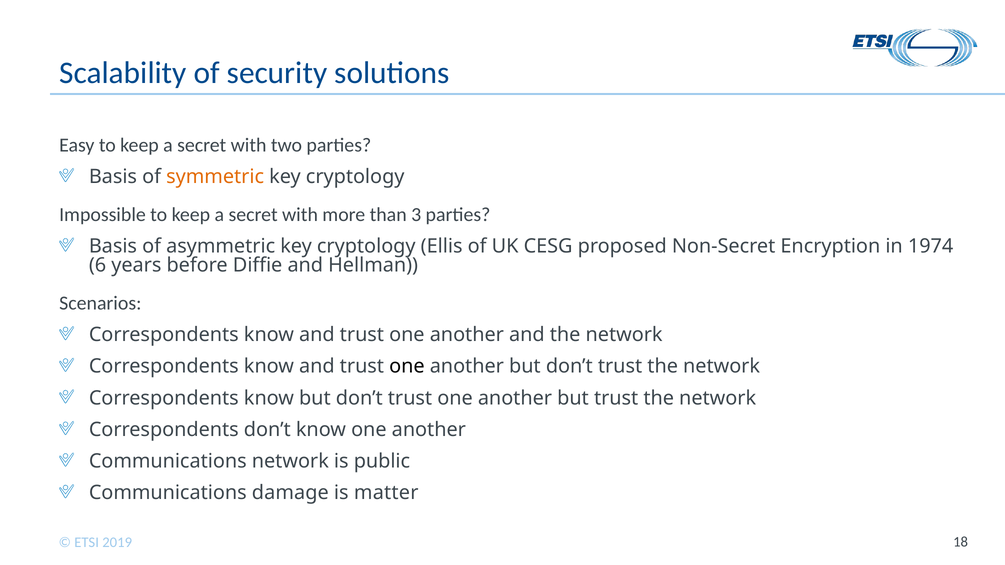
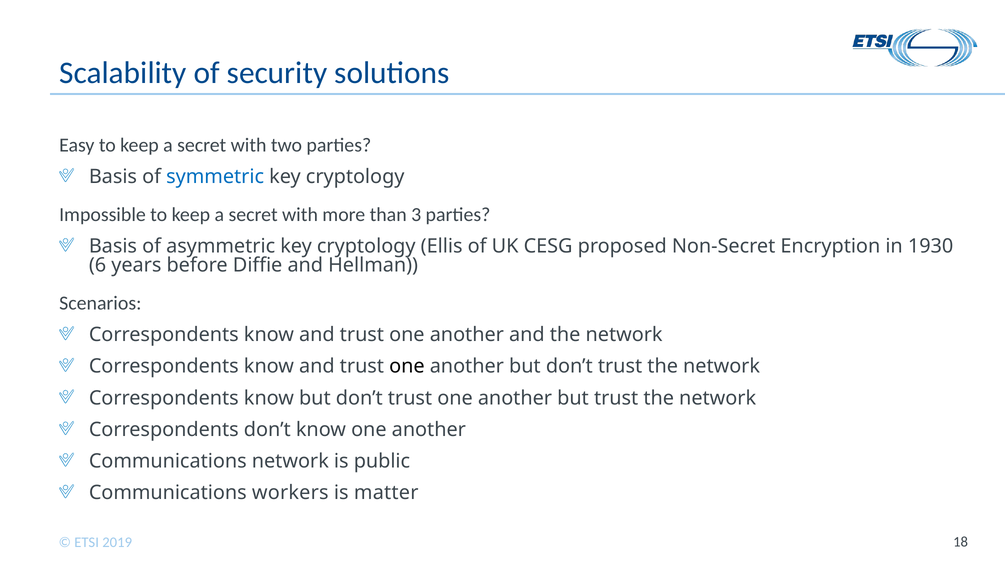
symmetric colour: orange -> blue
1974: 1974 -> 1930
damage: damage -> workers
